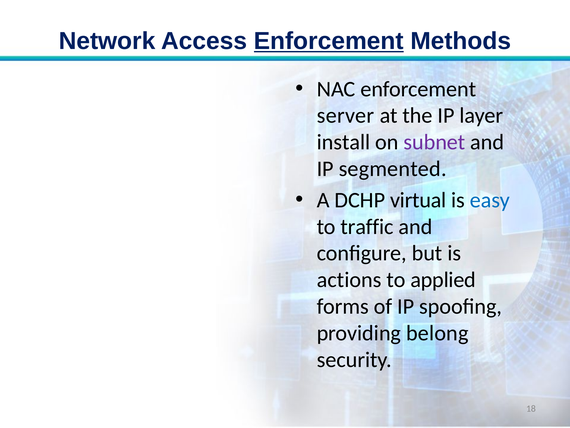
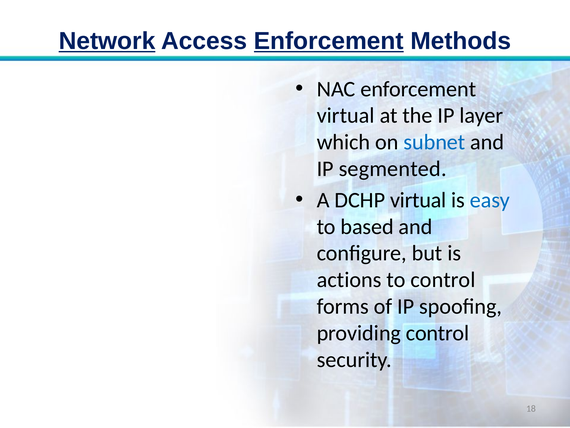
Network underline: none -> present
server at (346, 116): server -> virtual
install: install -> which
subnet colour: purple -> blue
traffic: traffic -> based
to applied: applied -> control
providing belong: belong -> control
